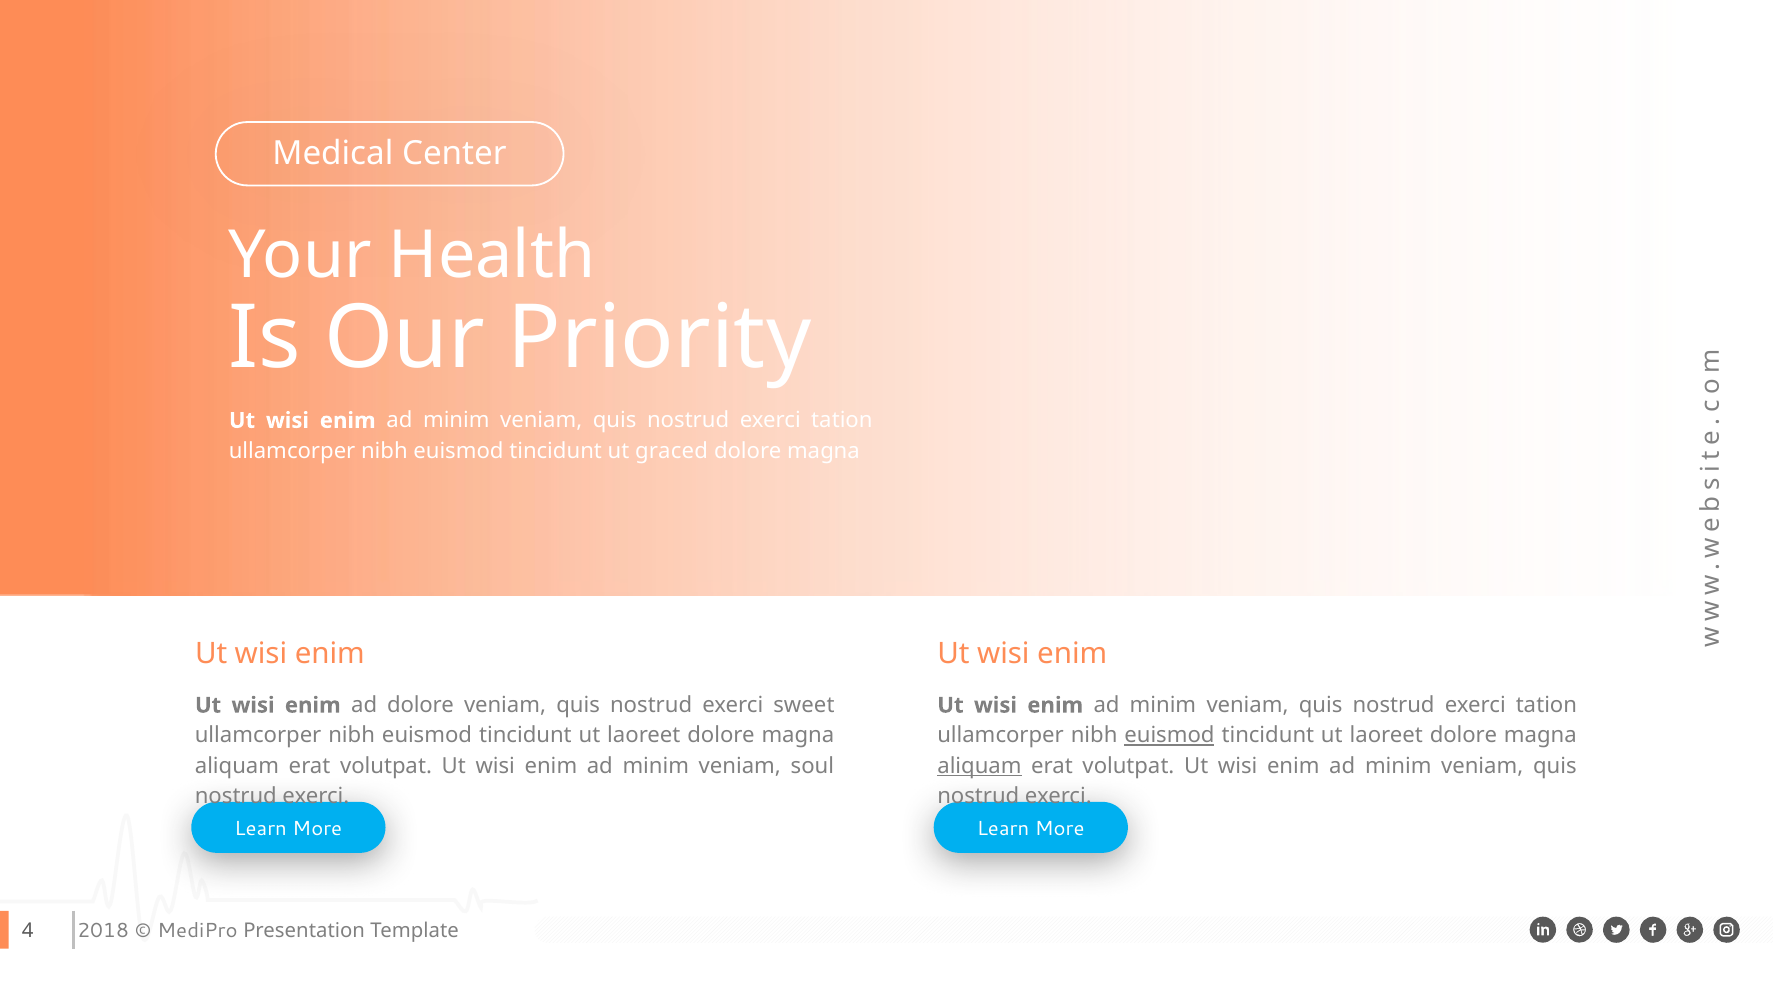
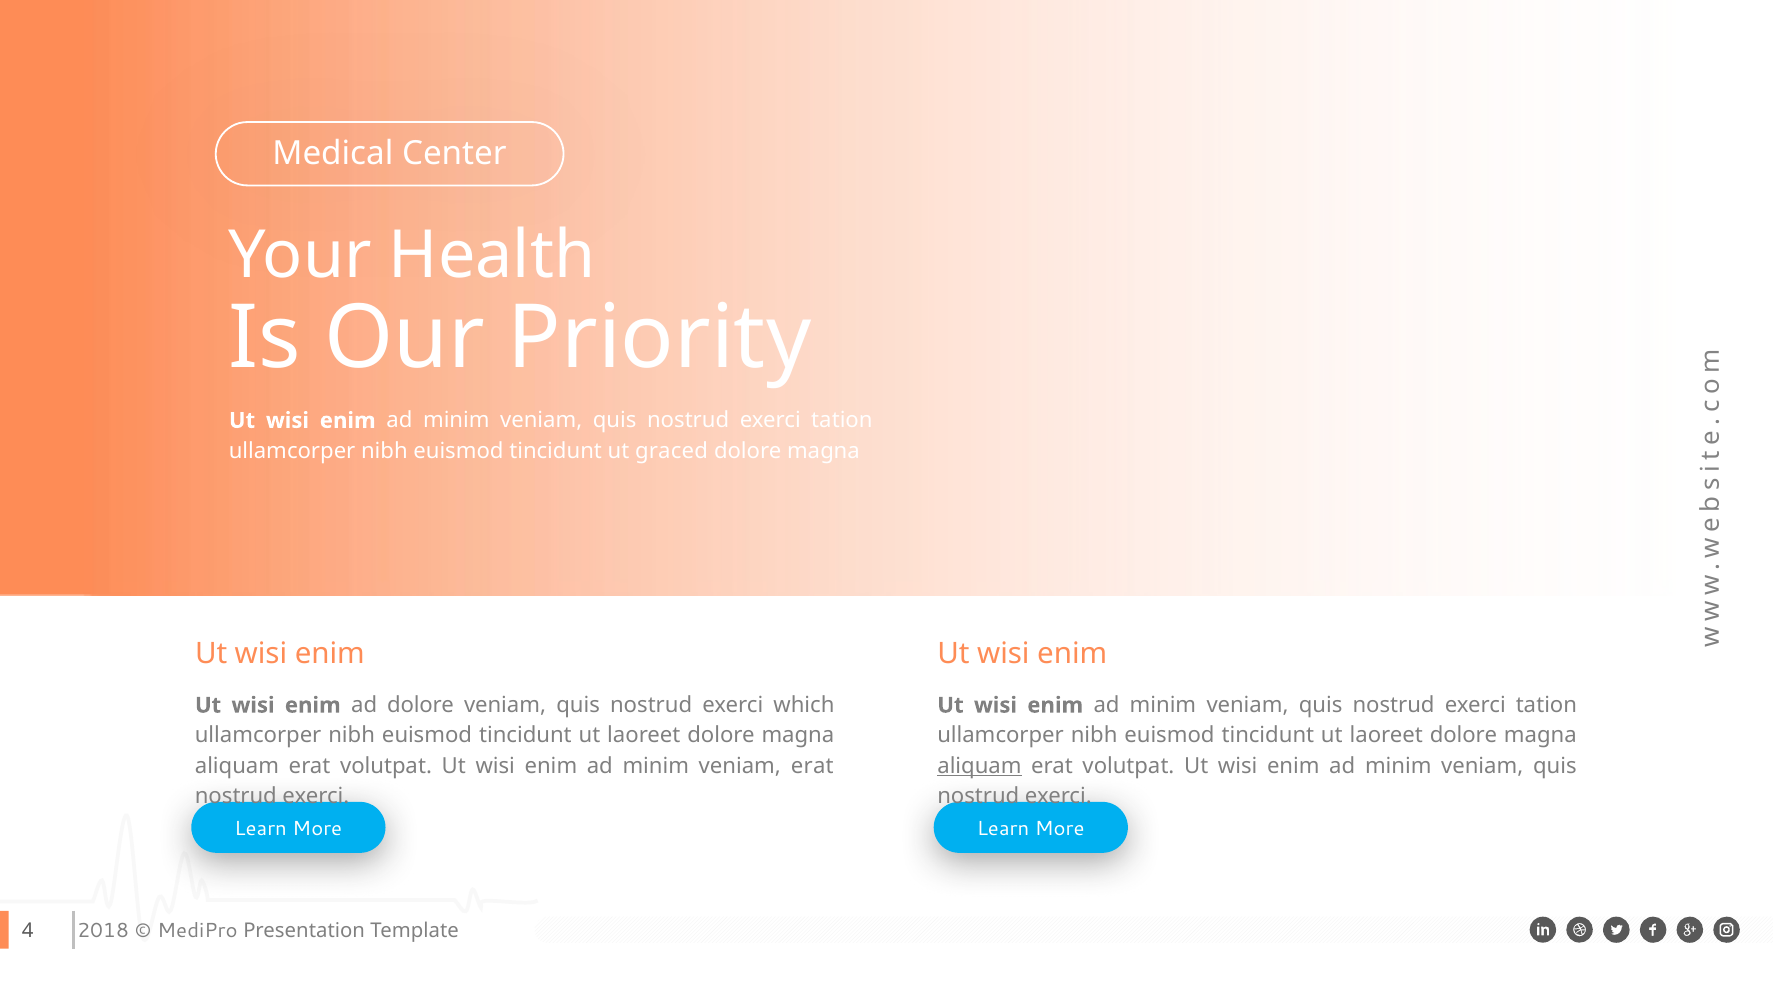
sweet: sweet -> which
euismod at (1169, 736) underline: present -> none
veniam soul: soul -> erat
